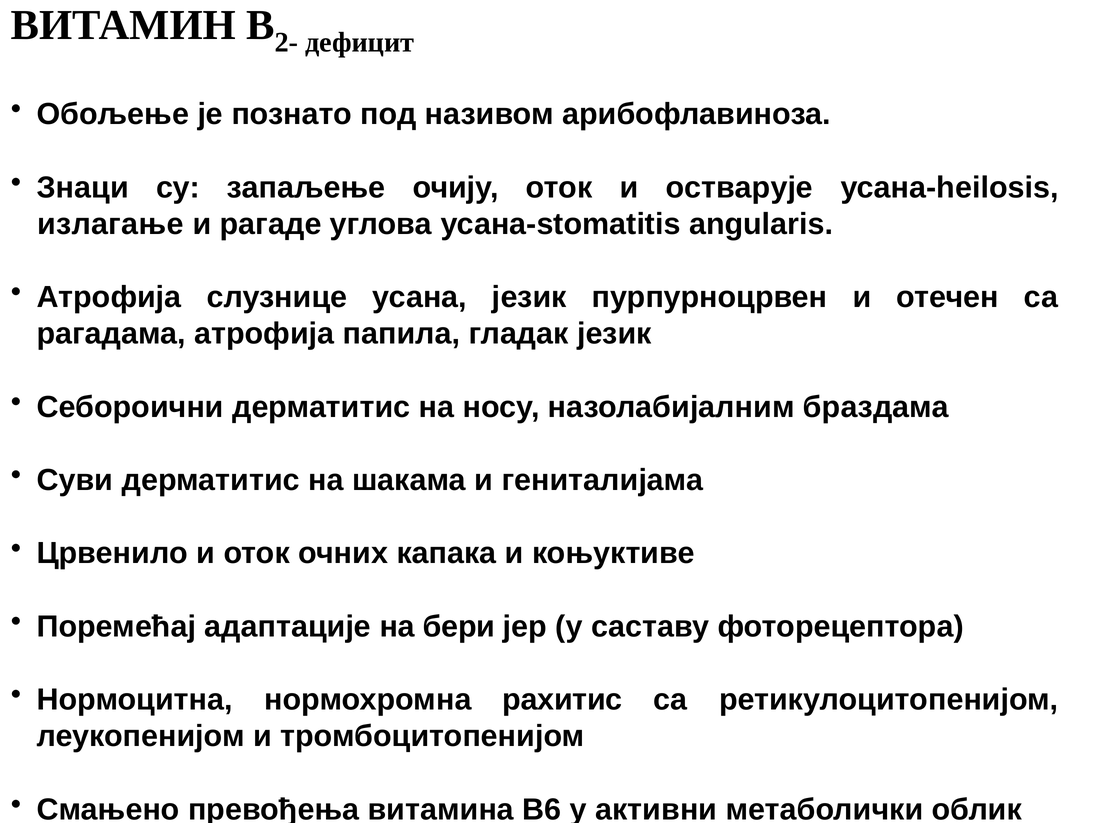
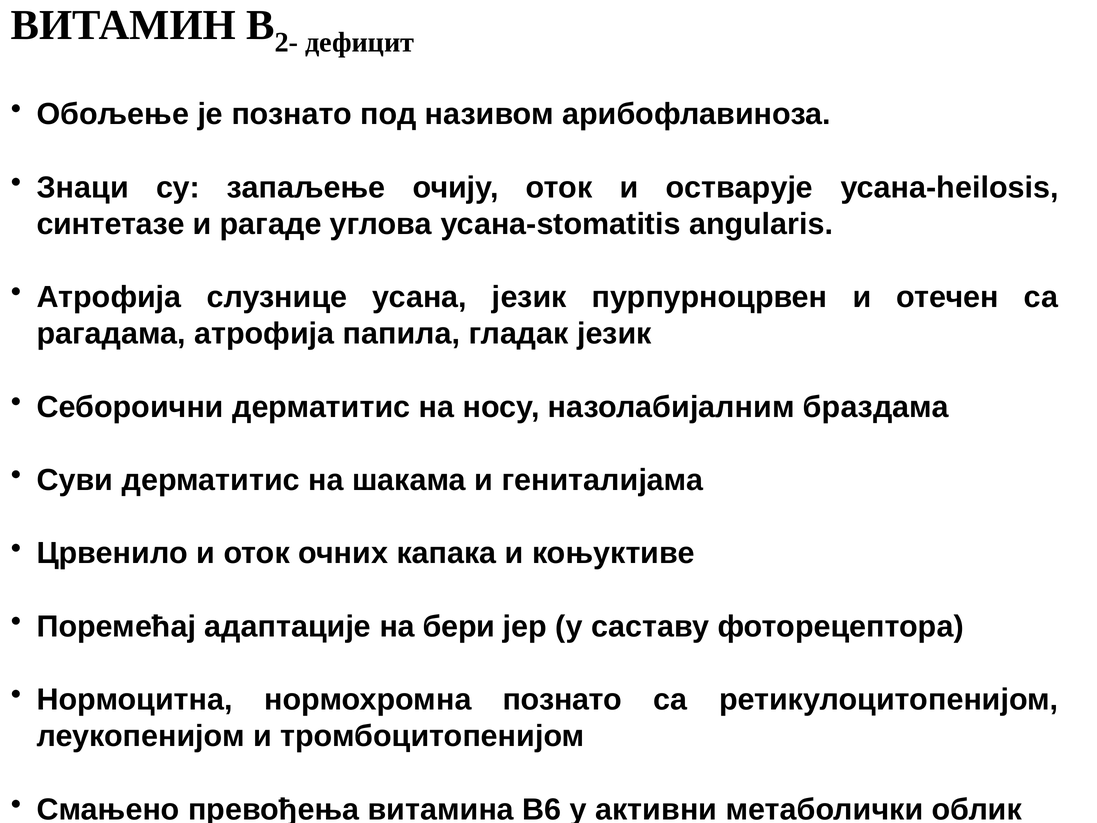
излагање: излагање -> синтетазе
нормохромна рахитис: рахитис -> познато
